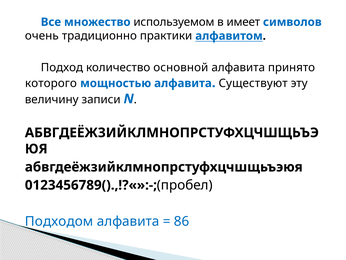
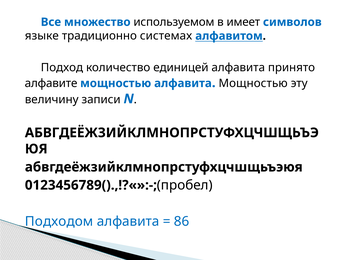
очень: очень -> языке
практики: практики -> системах
основной: основной -> единицей
которого: которого -> алфавите
алфавита Существуют: Существуют -> Мощностью
